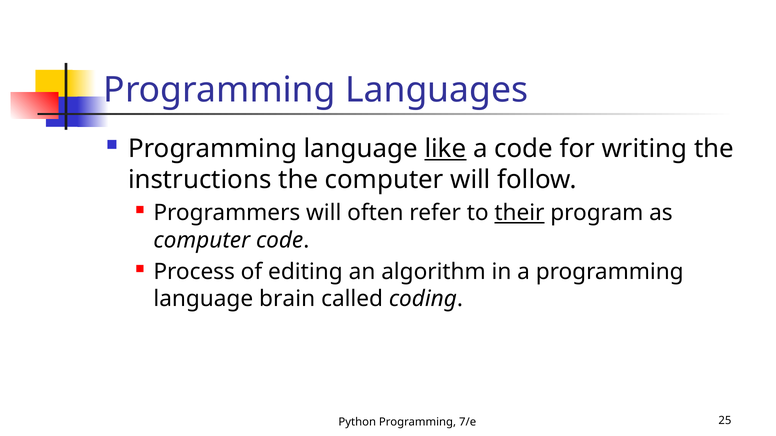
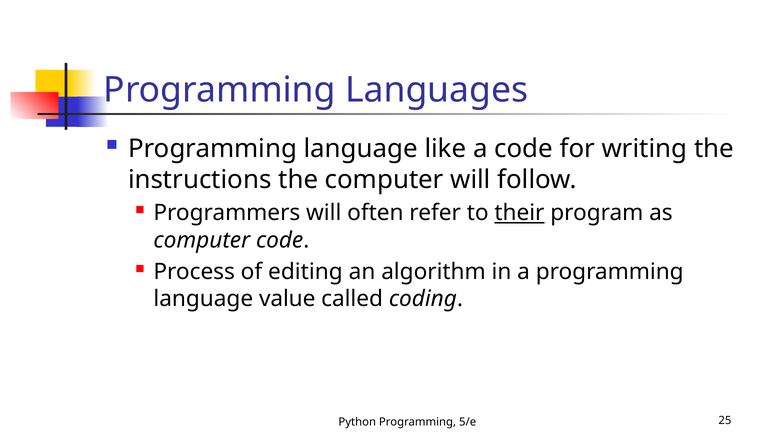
like underline: present -> none
brain: brain -> value
7/e: 7/e -> 5/e
